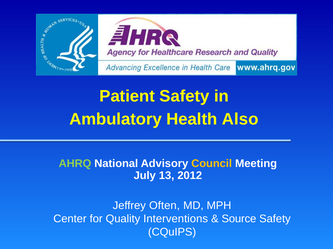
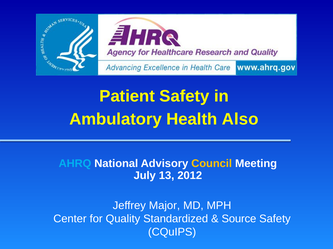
AHRQ colour: light green -> light blue
Often: Often -> Major
Interventions: Interventions -> Standardized
